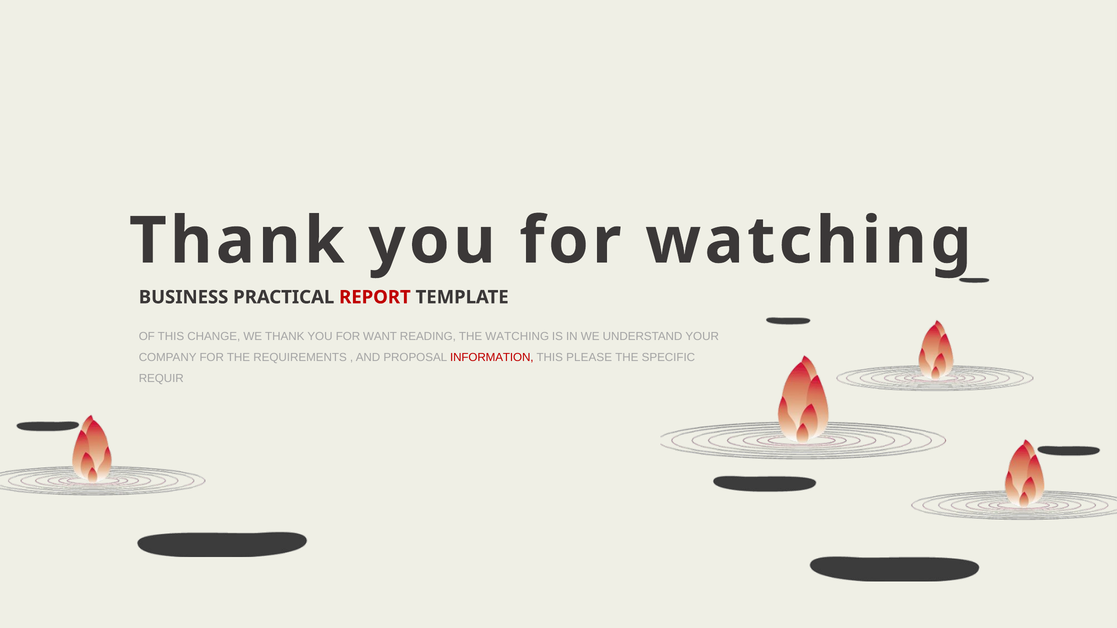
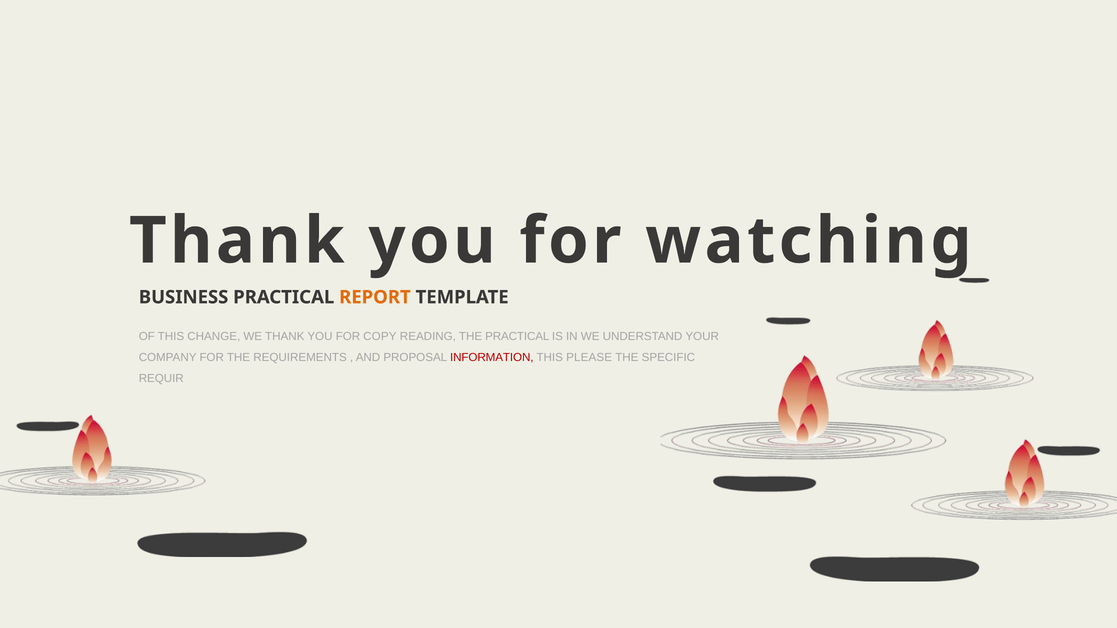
REPORT colour: red -> orange
WANT: WANT -> COPY
THE WATCHING: WATCHING -> PRACTICAL
